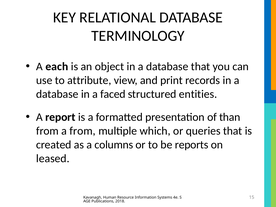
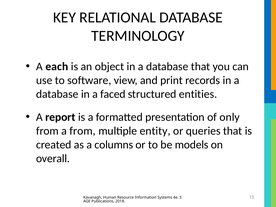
attribute: attribute -> software
than: than -> only
which: which -> entity
reports: reports -> models
leased: leased -> overall
